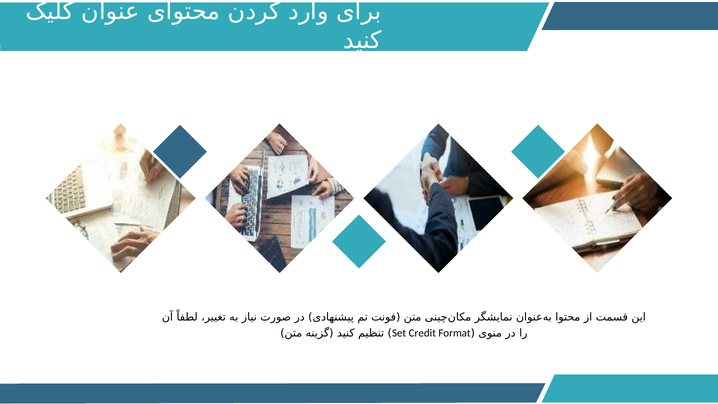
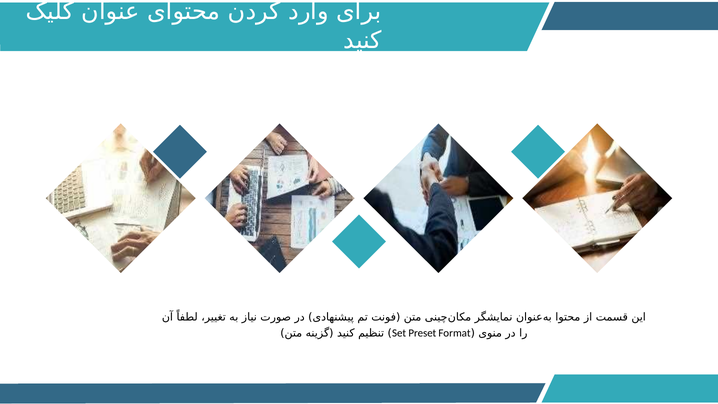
Credit: Credit -> Preset
